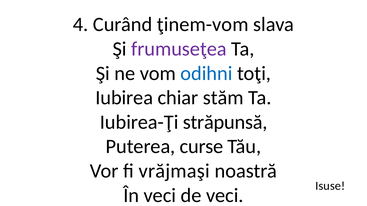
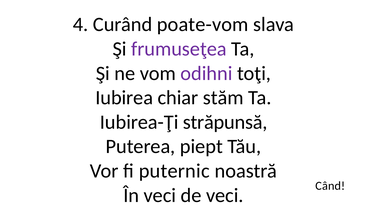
ţinem-vom: ţinem-vom -> poate-vom
odihni colour: blue -> purple
curse: curse -> piept
vrăjmaşi: vrăjmaşi -> puternic
Isuse: Isuse -> Când
